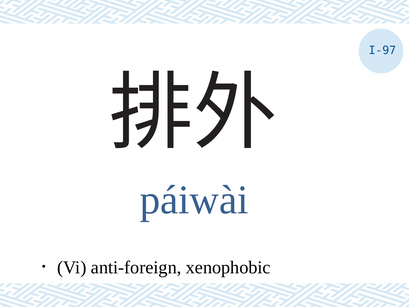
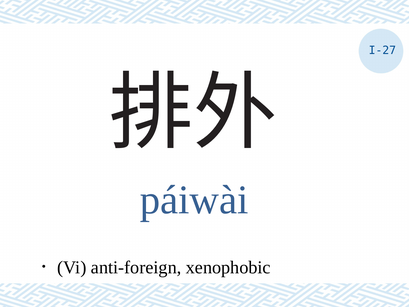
I-97: I-97 -> I-27
